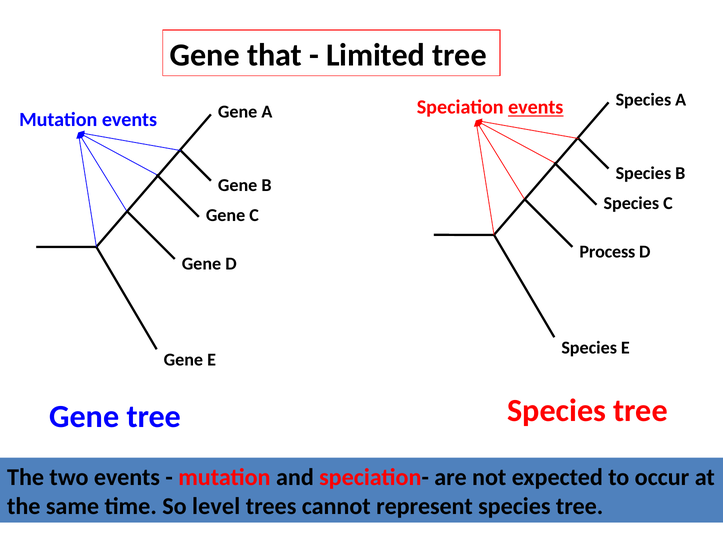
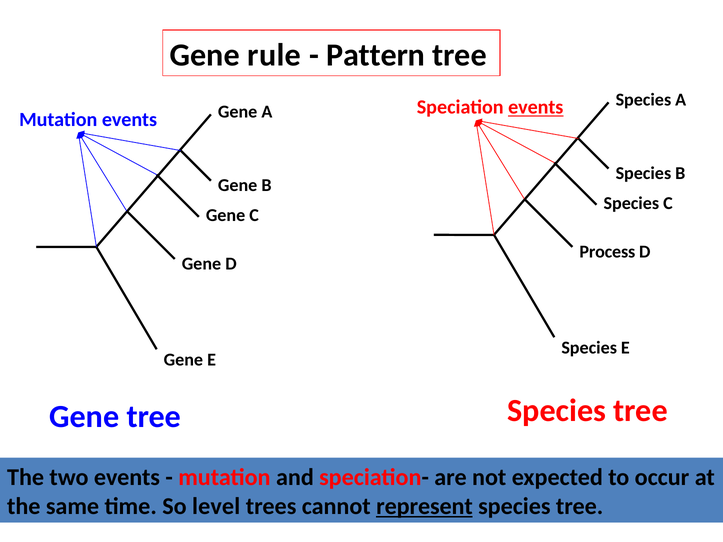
that: that -> rule
Limited: Limited -> Pattern
represent underline: none -> present
